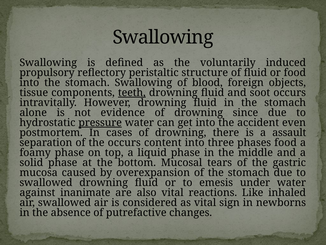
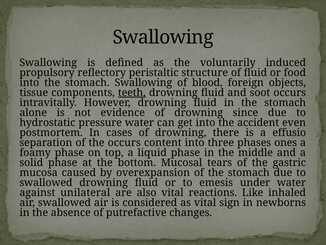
pressure underline: present -> none
assault: assault -> effusio
phases food: food -> ones
inanimate: inanimate -> unilateral
